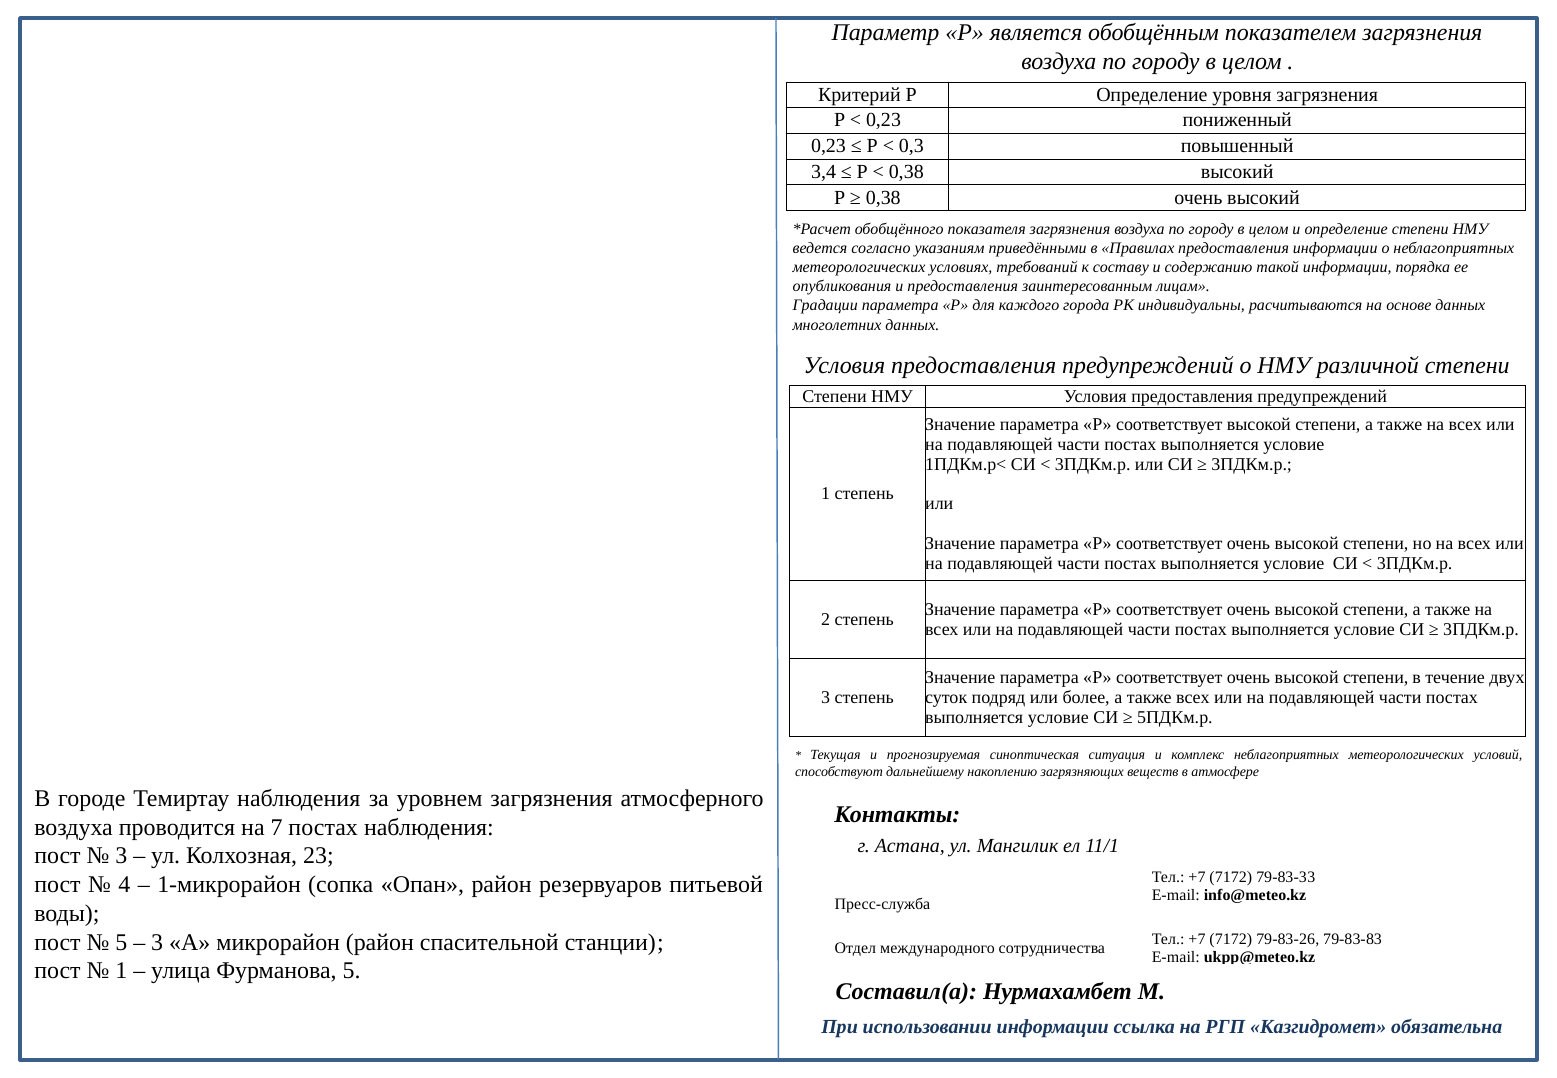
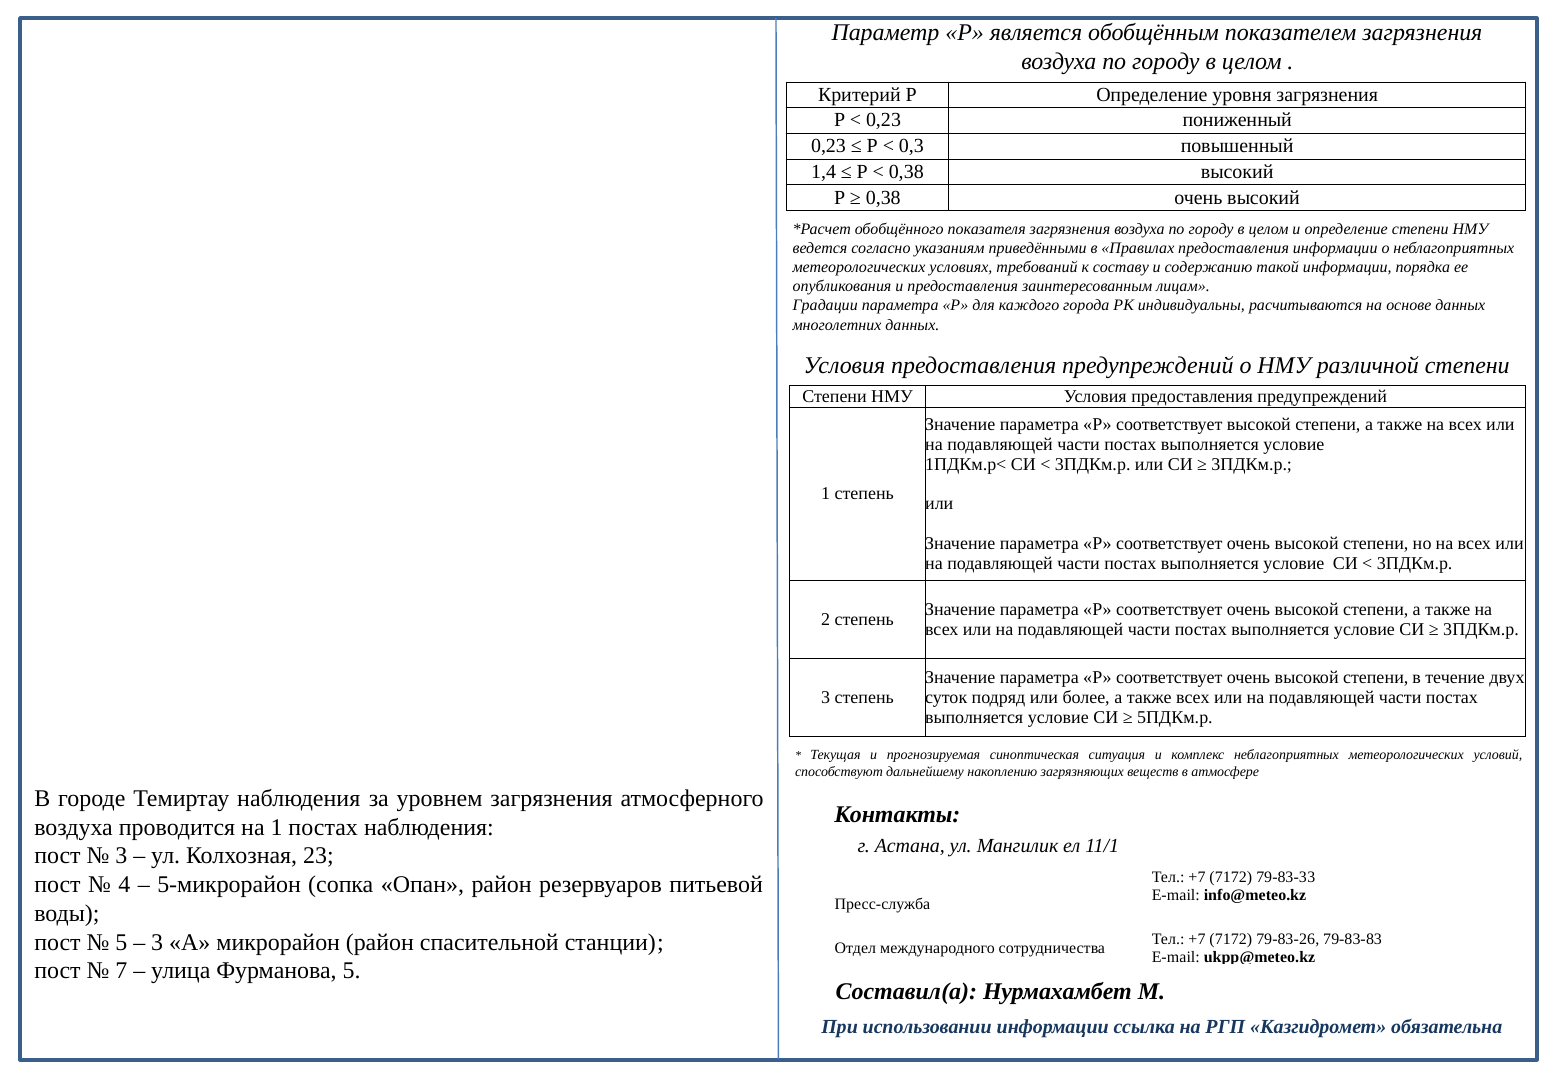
3,4: 3,4 -> 1,4
на 7: 7 -> 1
1-микрорайон: 1-микрорайон -> 5-микрорайон
1 at (121, 971): 1 -> 7
